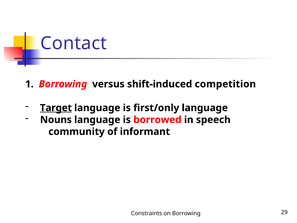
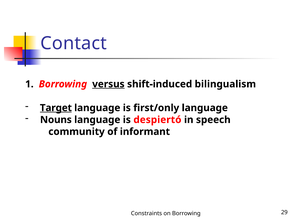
versus underline: none -> present
competition: competition -> bilingualism
borrowed: borrowed -> despiertó
